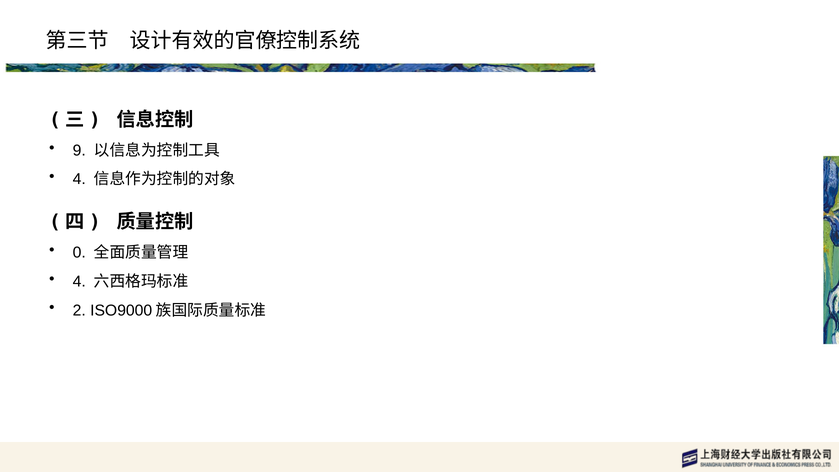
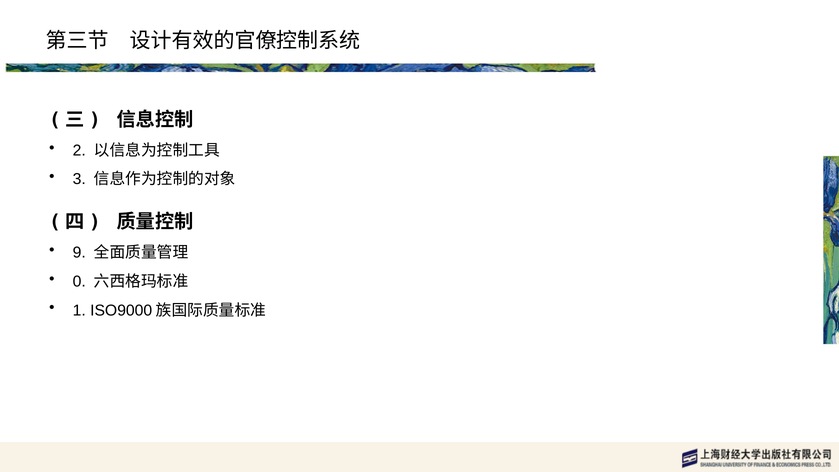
9: 9 -> 2
4 at (79, 179): 4 -> 3
0: 0 -> 9
4 at (79, 281): 4 -> 0
2: 2 -> 1
